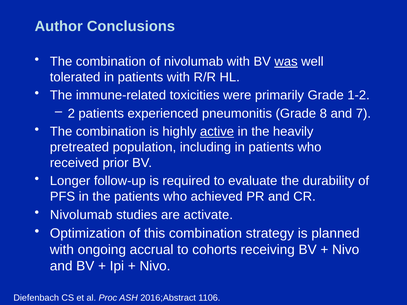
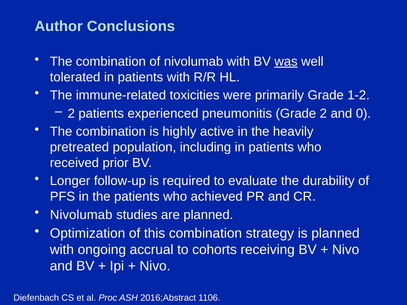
Grade 8: 8 -> 2
7: 7 -> 0
active underline: present -> none
are activate: activate -> planned
